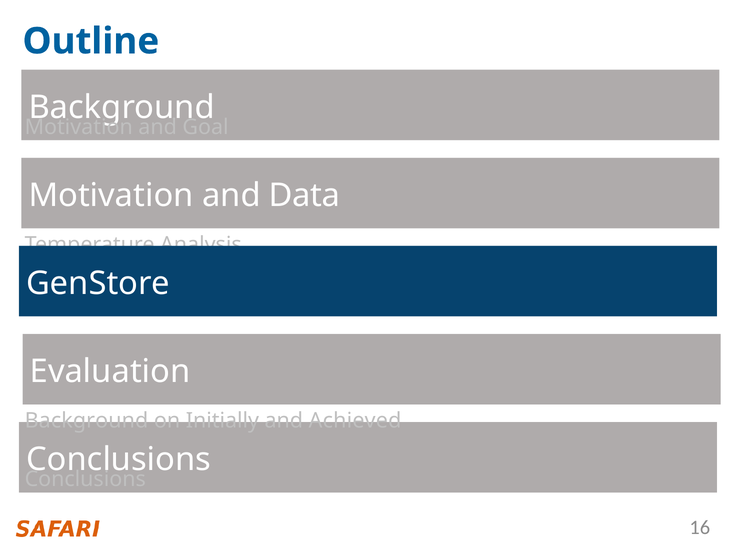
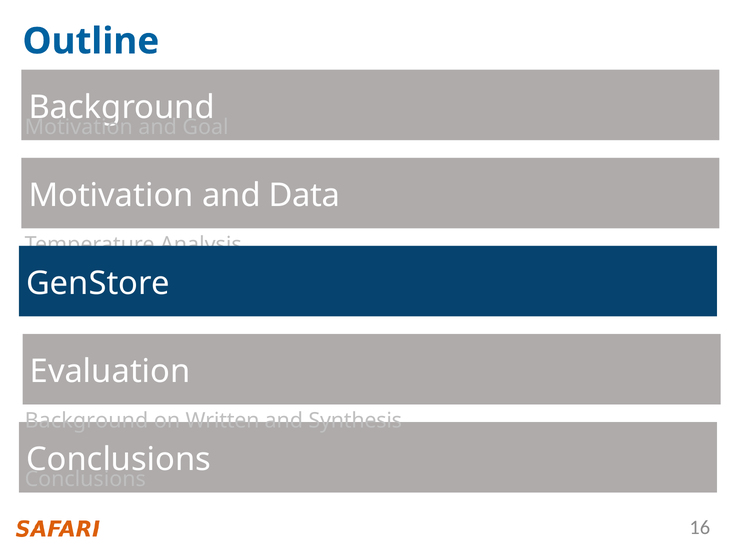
Initially: Initially -> Written
Achieved: Achieved -> Synthesis
